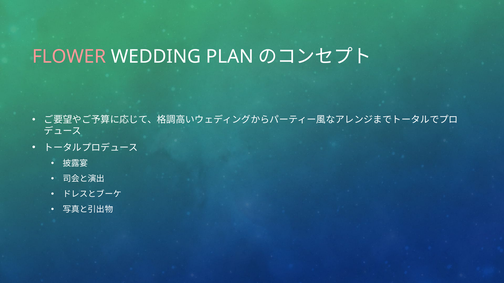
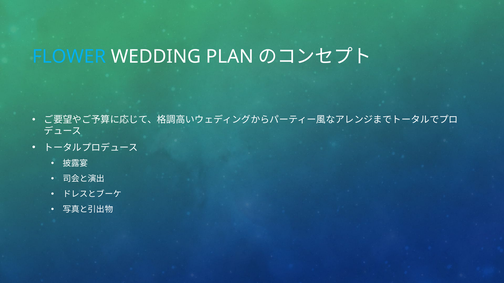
FLOWER colour: pink -> light blue
